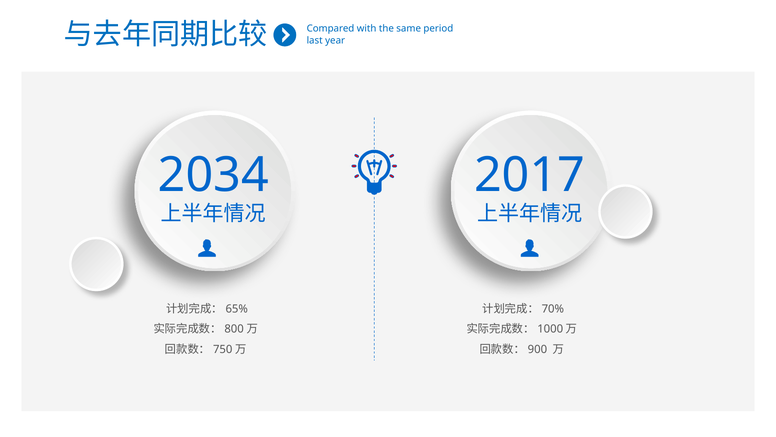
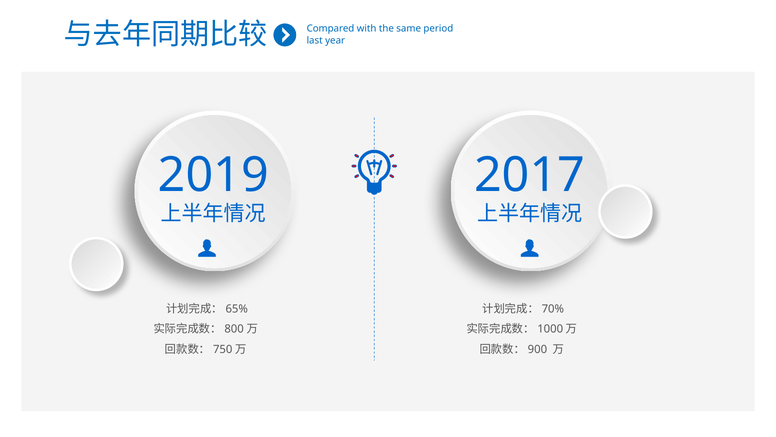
2034: 2034 -> 2019
